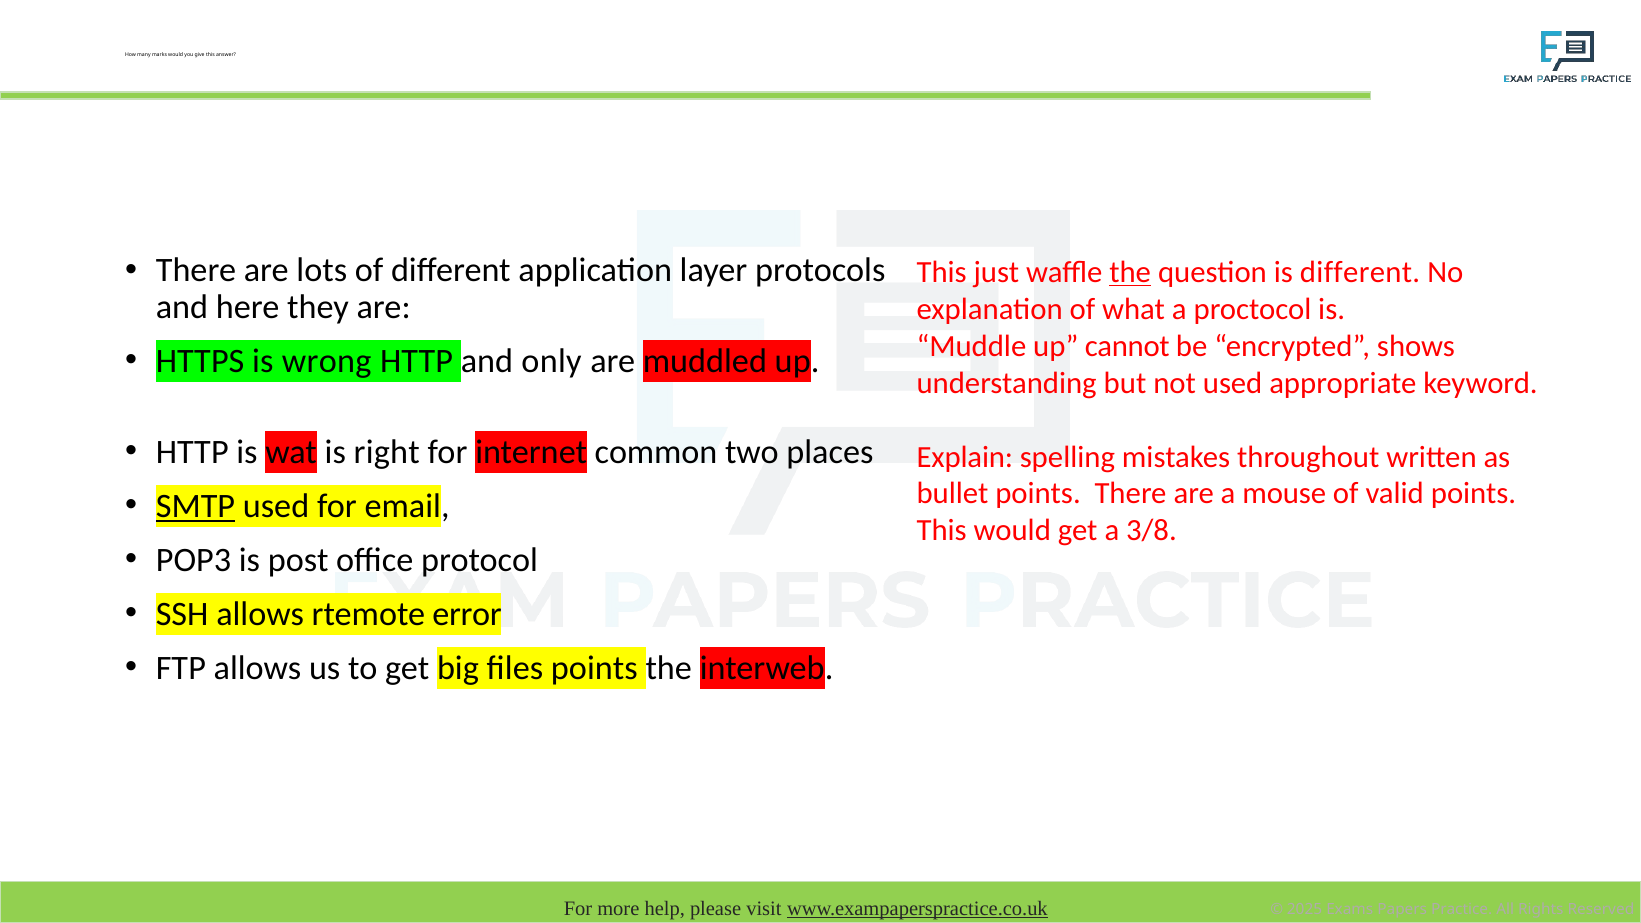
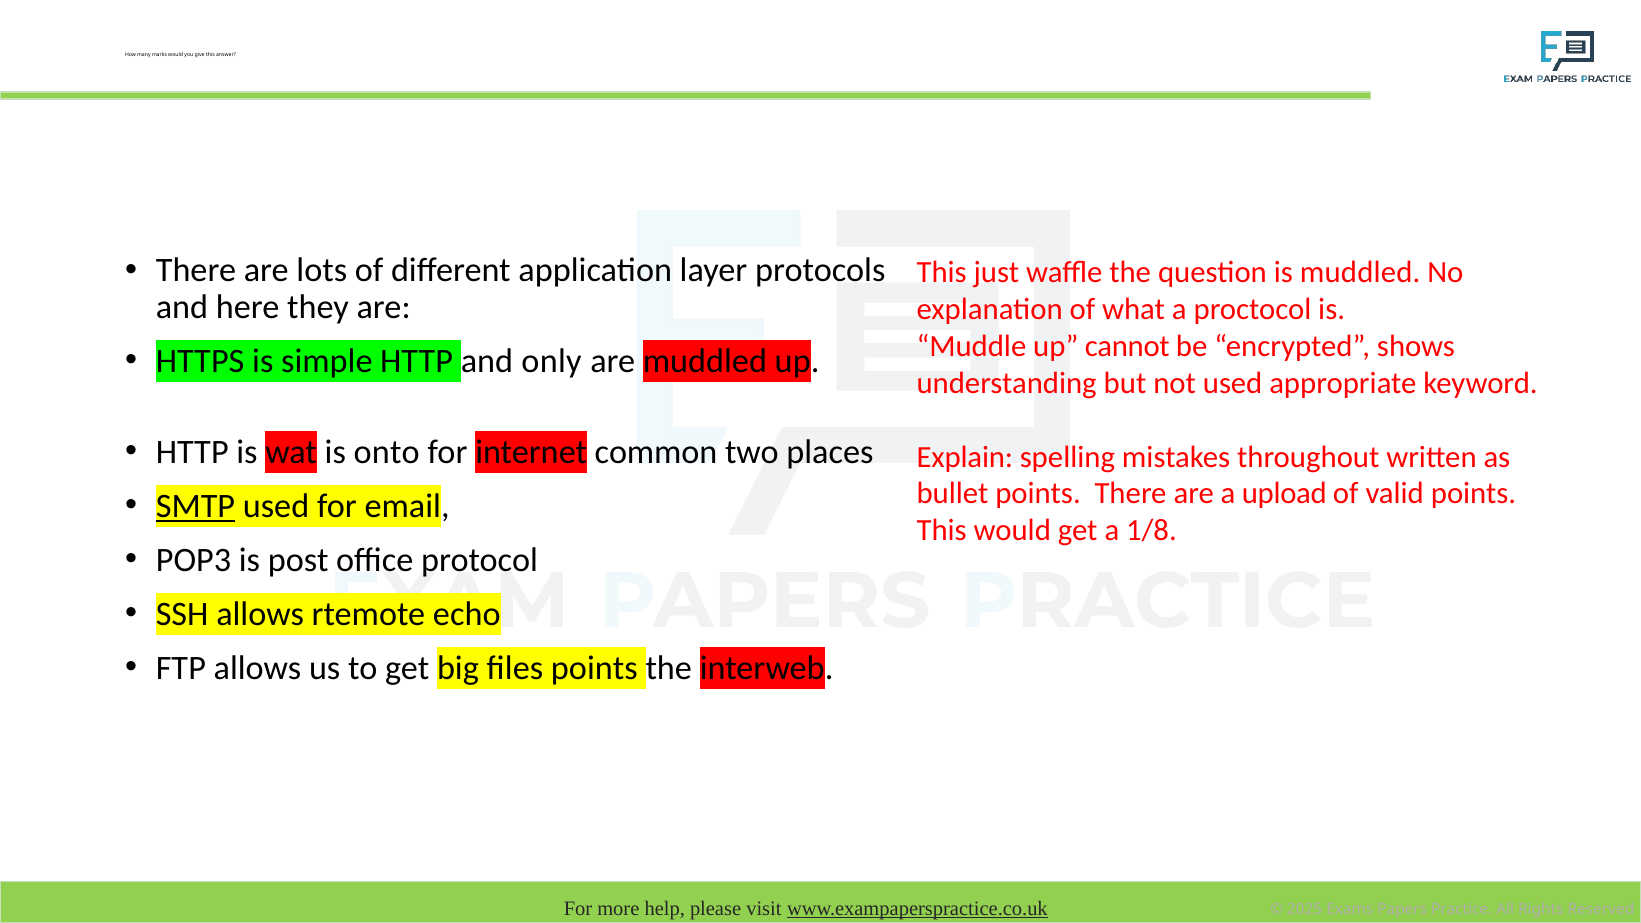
the at (1130, 272) underline: present -> none
is different: different -> muddled
wrong: wrong -> simple
right: right -> onto
mouse: mouse -> upload
3/8: 3/8 -> 1/8
error: error -> echo
